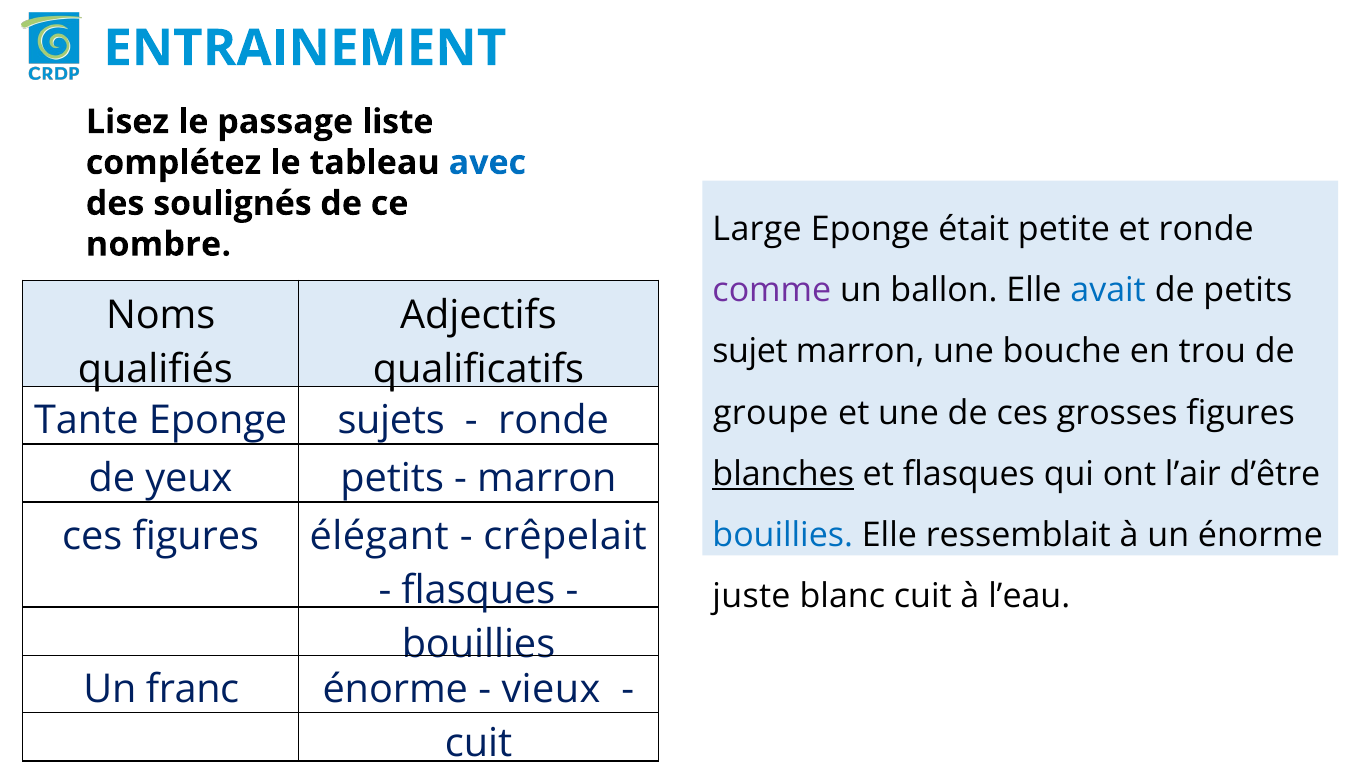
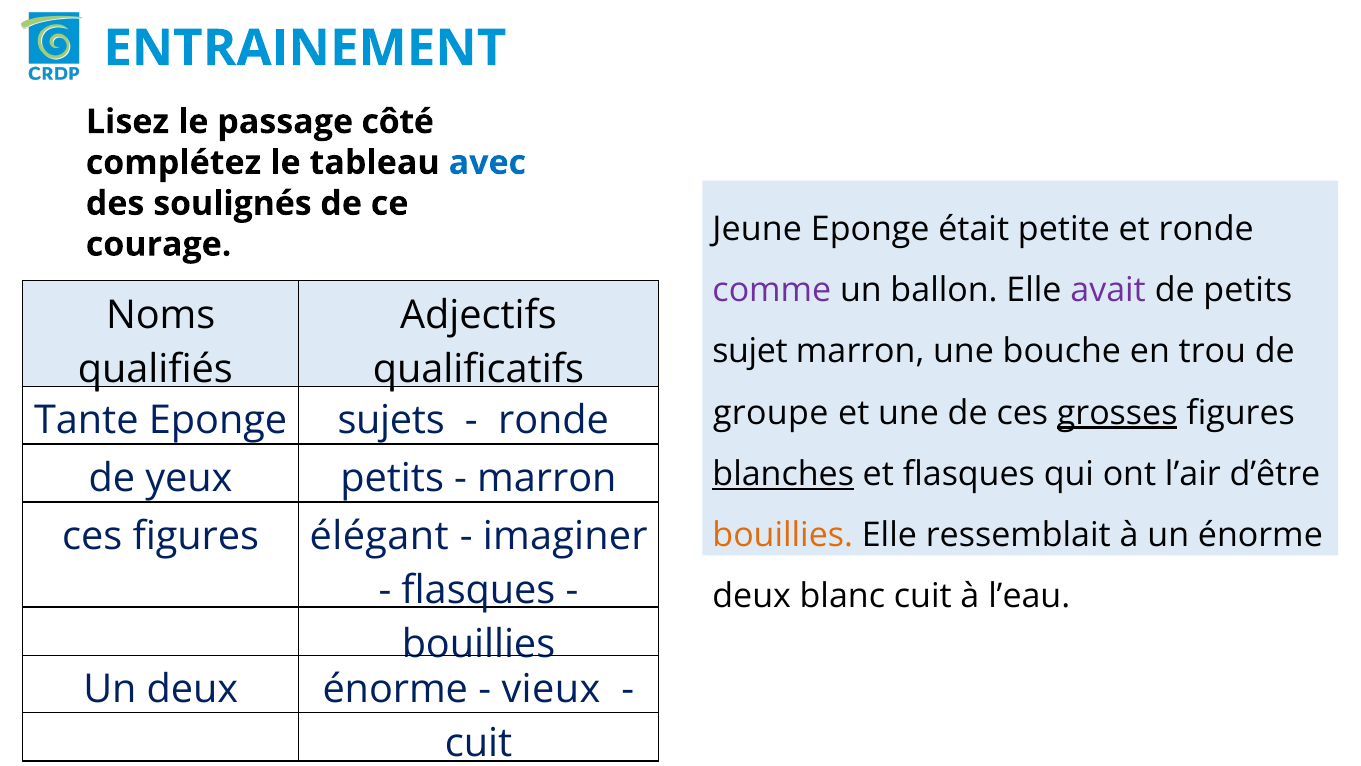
liste: liste -> côté
Large: Large -> Jeune
nombre: nombre -> courage
avait colour: blue -> purple
grosses underline: none -> present
crêpelait: crêpelait -> imaginer
bouillies at (783, 535) colour: blue -> orange
juste at (751, 596): juste -> deux
Un franc: franc -> deux
